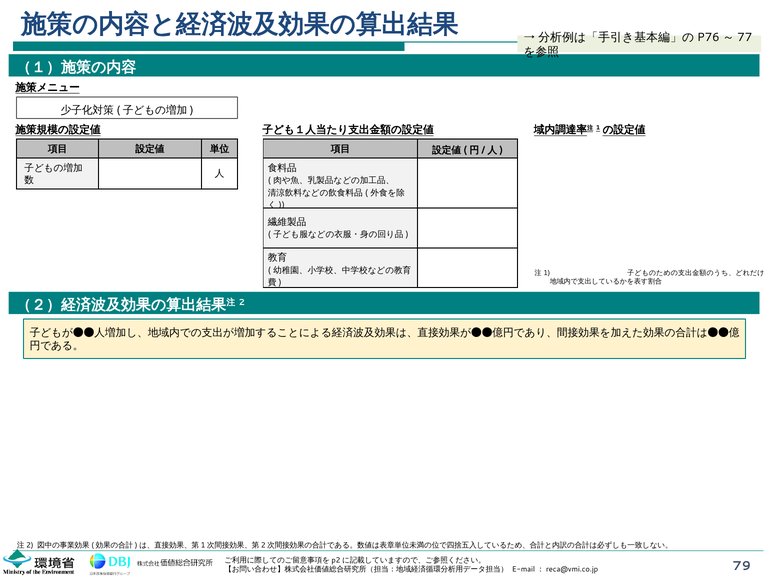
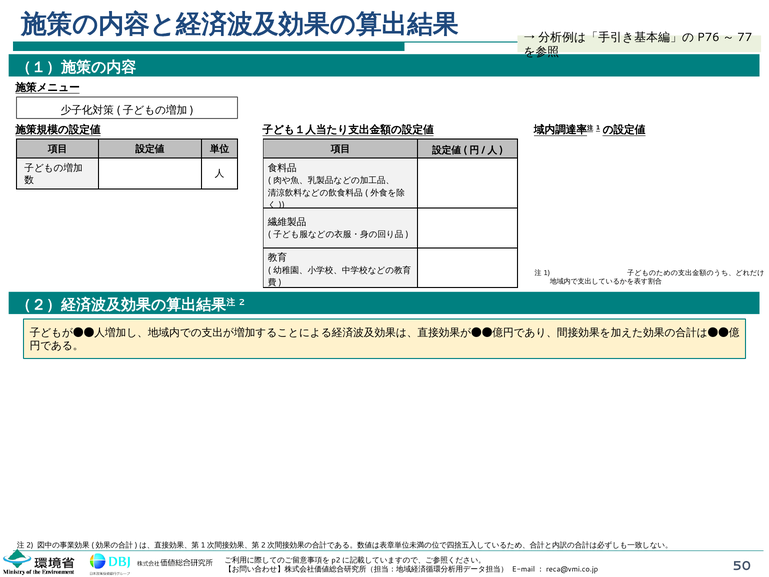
79: 79 -> 50
